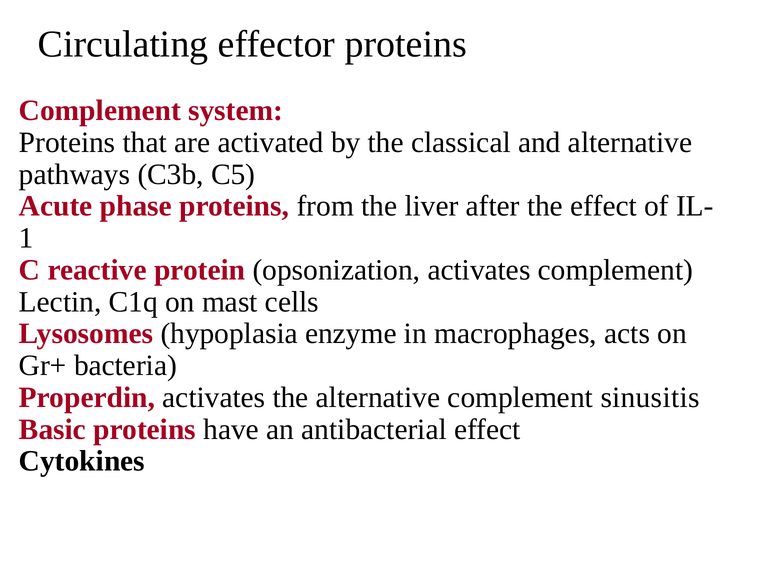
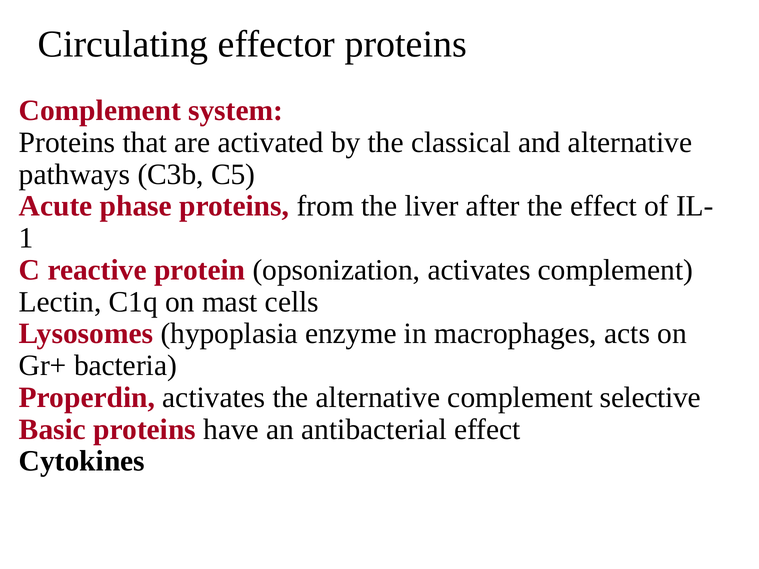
sinusitis: sinusitis -> selective
